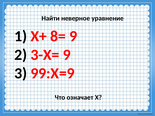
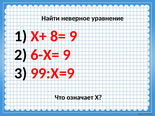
3-Х=: 3-Х= -> 6-Х=
